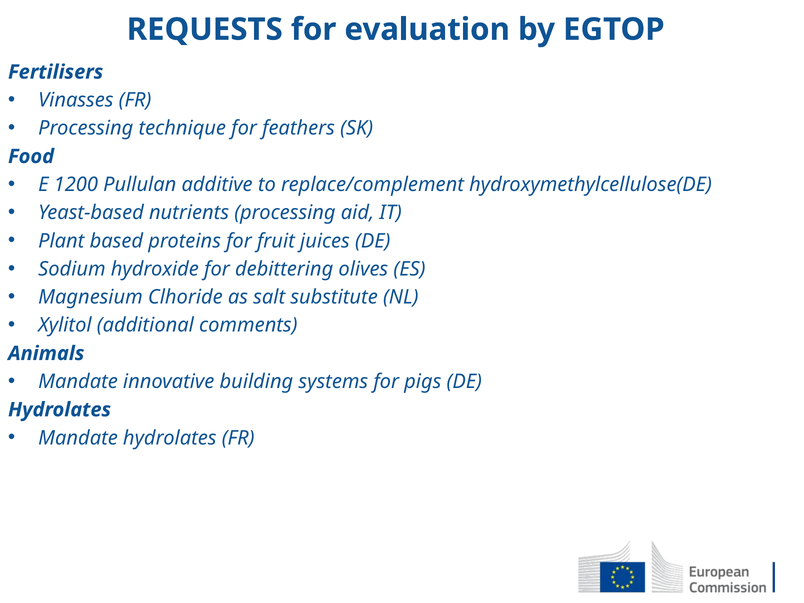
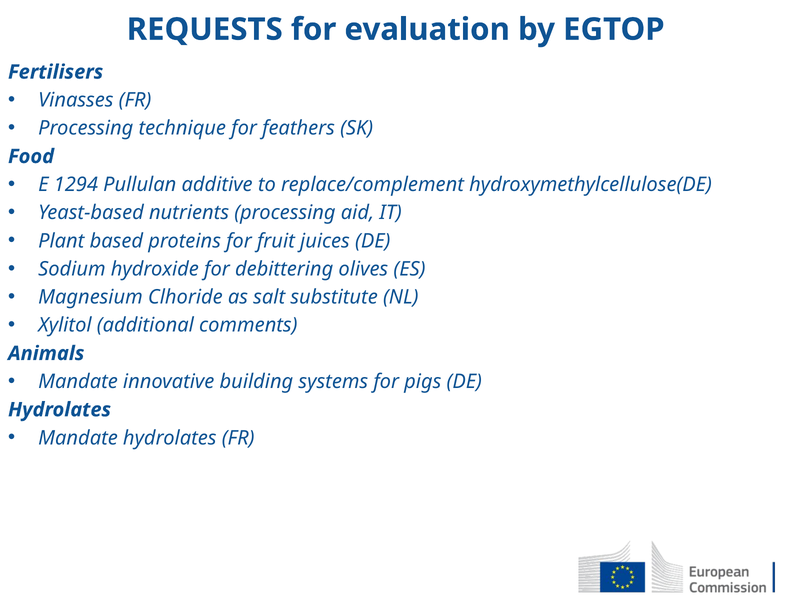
1200: 1200 -> 1294
